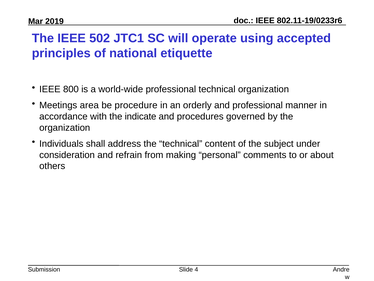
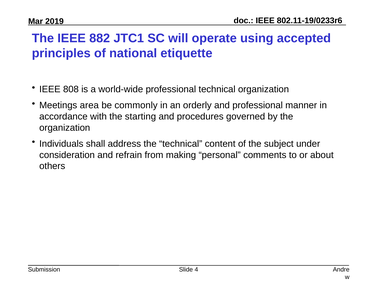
502: 502 -> 882
800: 800 -> 808
procedure: procedure -> commonly
indicate: indicate -> starting
